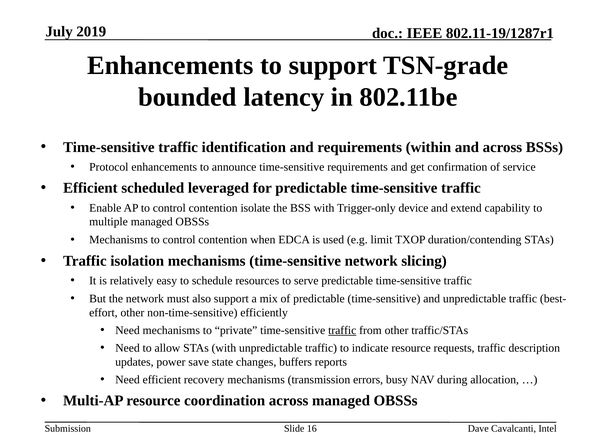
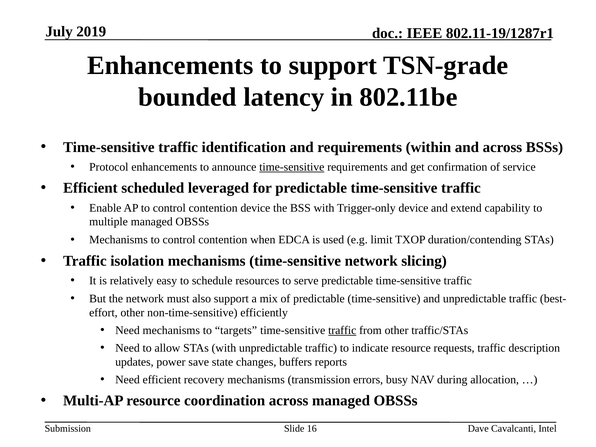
time-sensitive at (292, 167) underline: none -> present
contention isolate: isolate -> device
private: private -> targets
